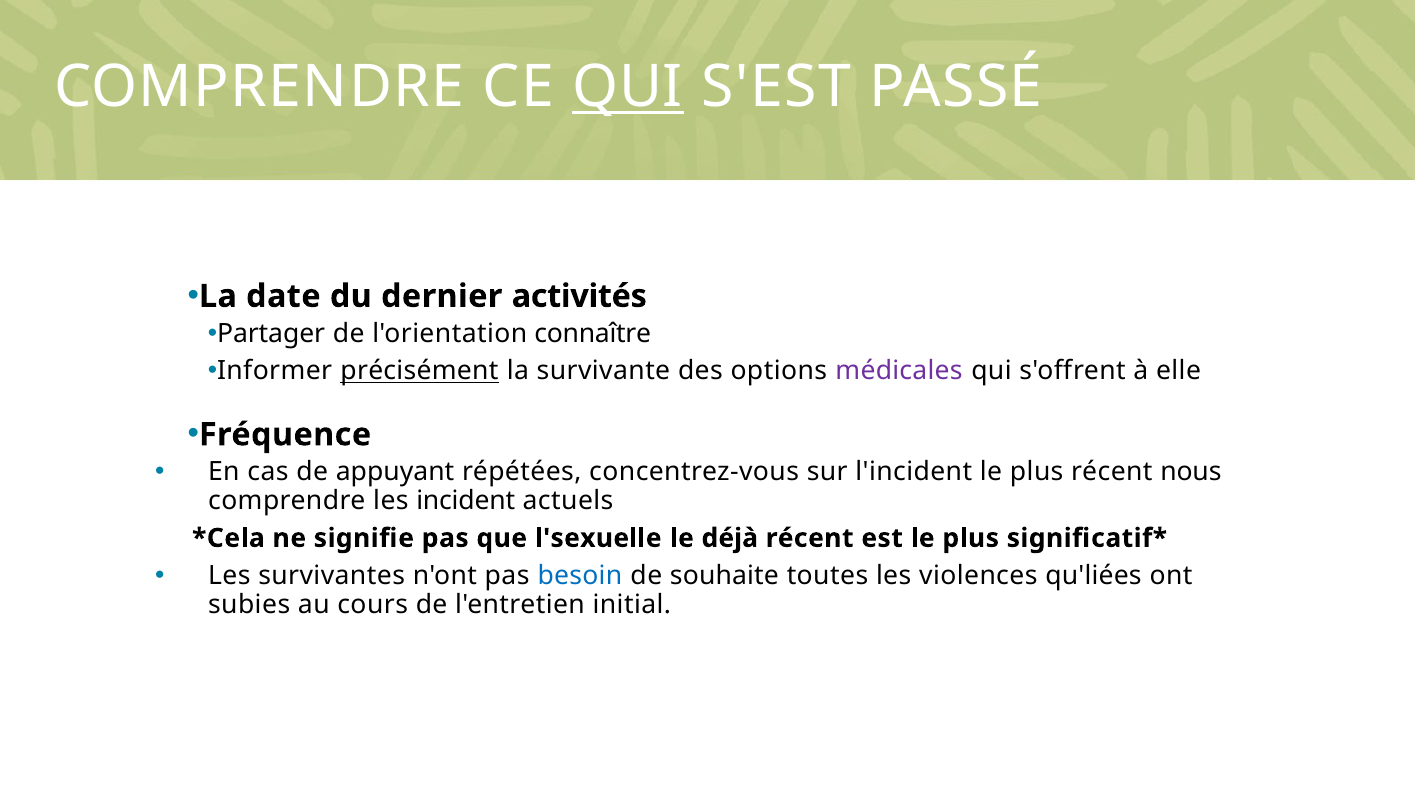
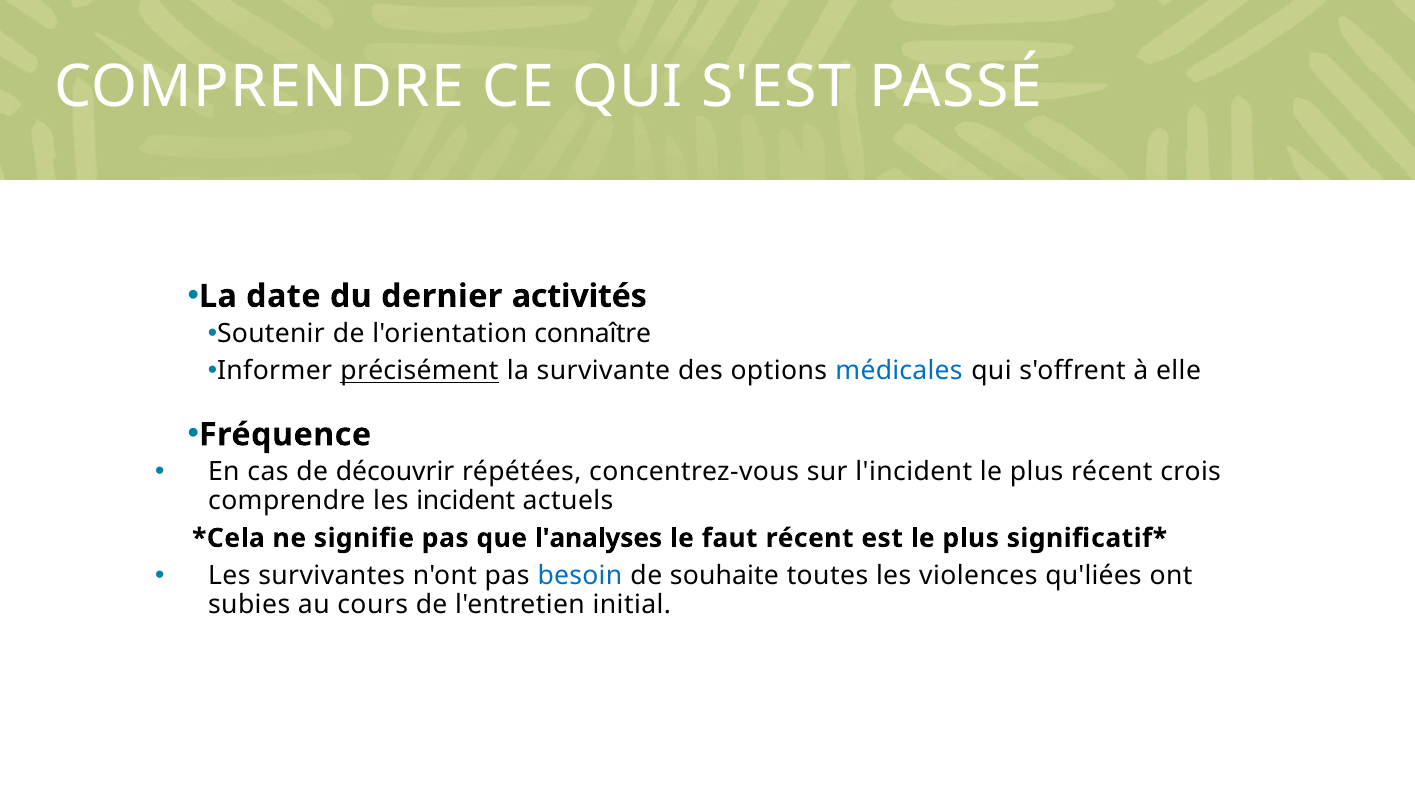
QUI at (628, 87) underline: present -> none
Partager: Partager -> Soutenir
médicales colour: purple -> blue
appuyant: appuyant -> découvrir
nous: nous -> crois
l'sexuelle: l'sexuelle -> l'analyses
déjà: déjà -> faut
